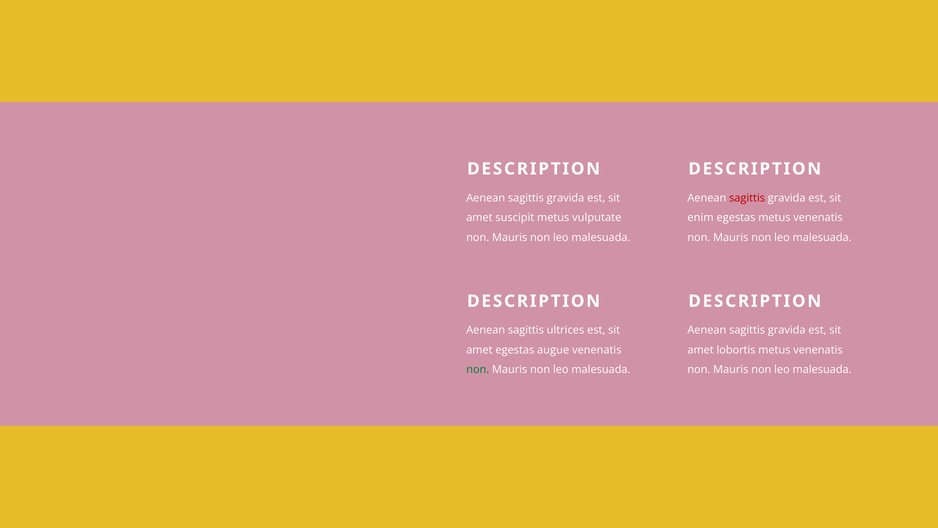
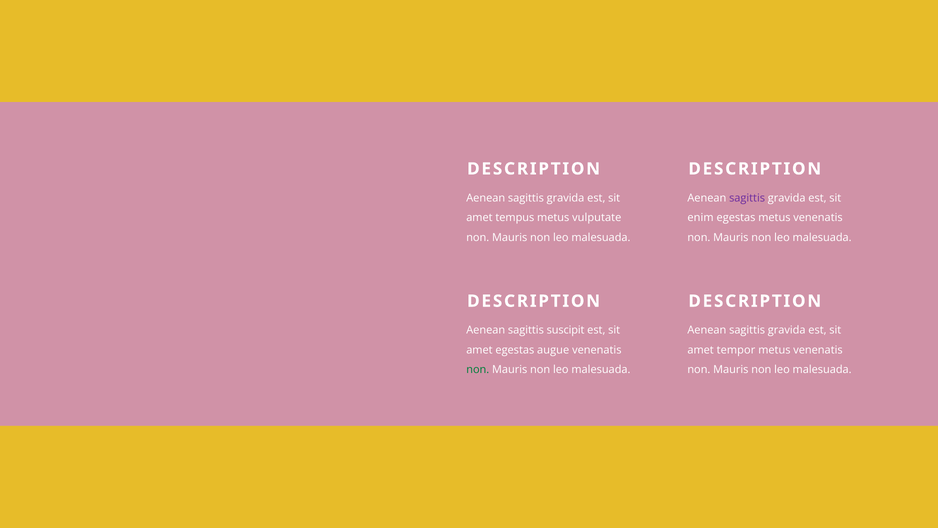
sagittis at (747, 198) colour: red -> purple
suscipit: suscipit -> tempus
ultrices: ultrices -> suscipit
lobortis: lobortis -> tempor
